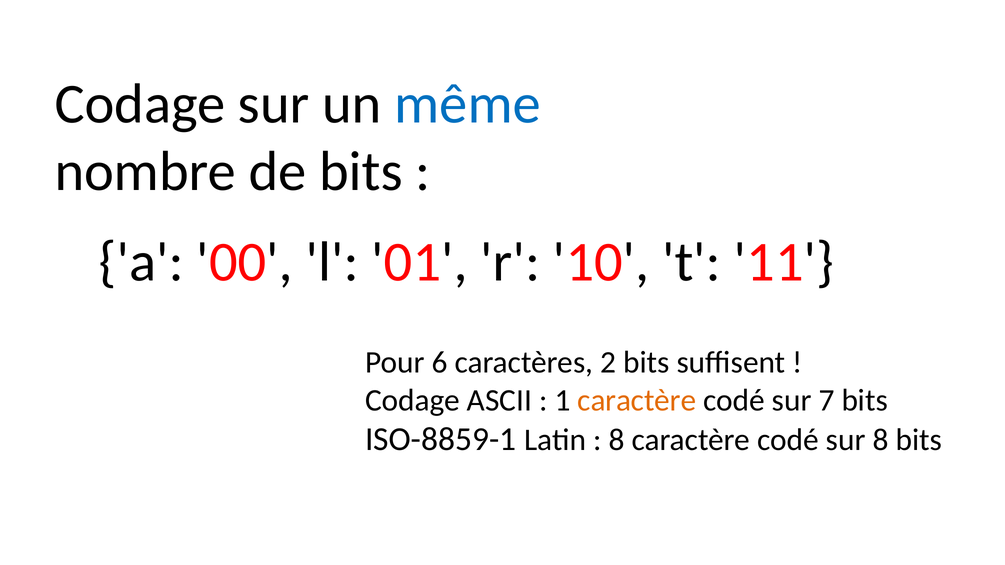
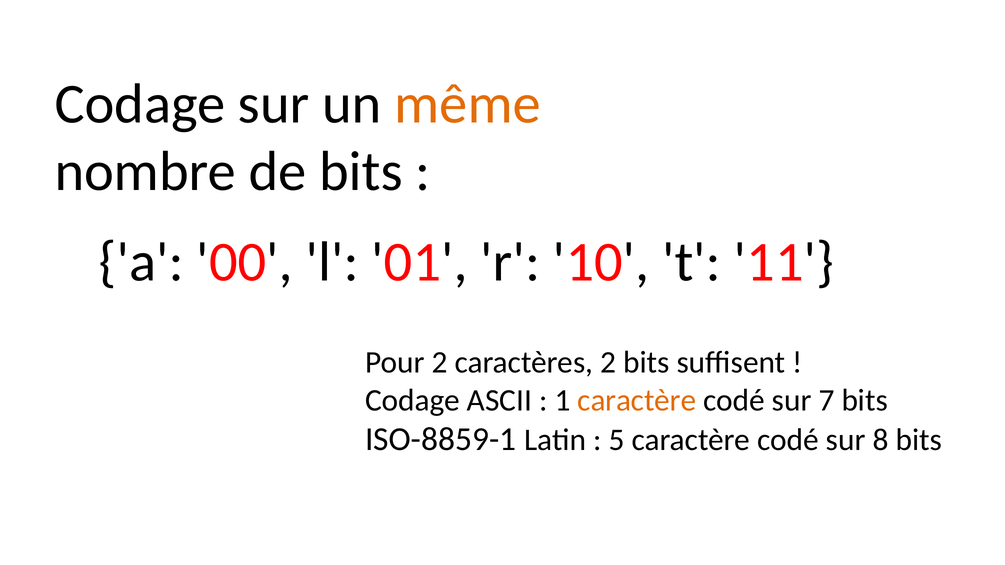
même colour: blue -> orange
Pour 6: 6 -> 2
8 at (617, 440): 8 -> 5
